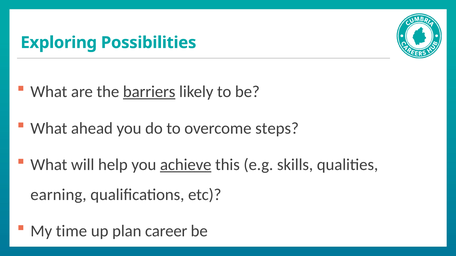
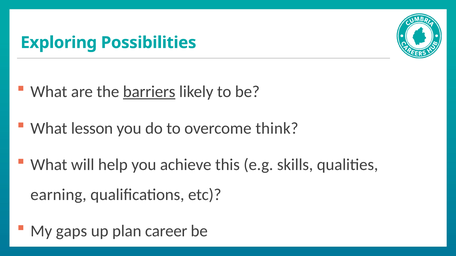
ahead: ahead -> lesson
steps: steps -> think
achieve underline: present -> none
time: time -> gaps
